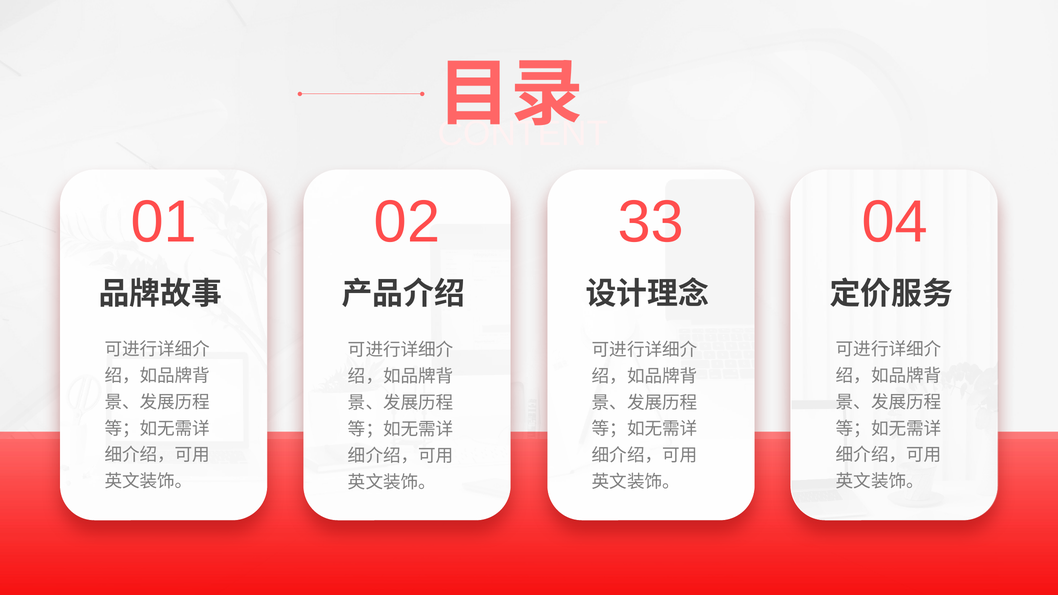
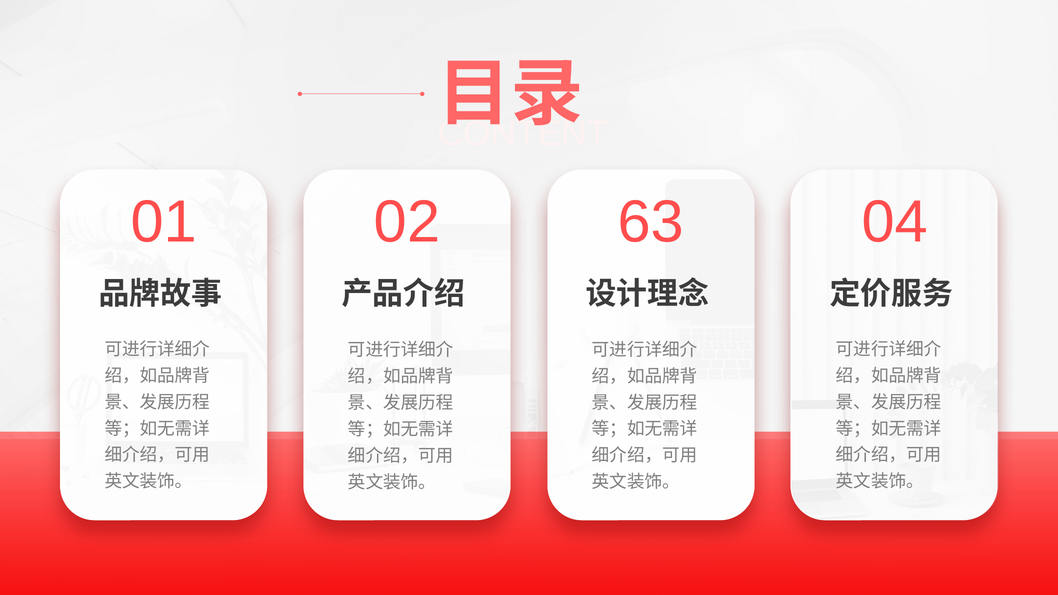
33: 33 -> 63
